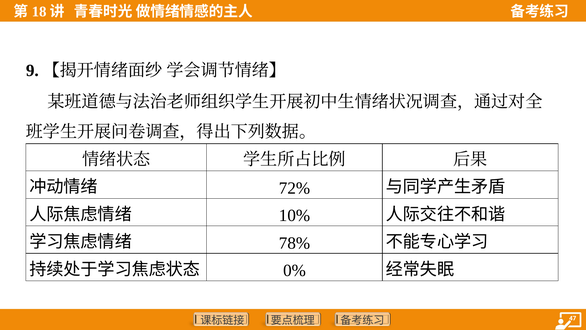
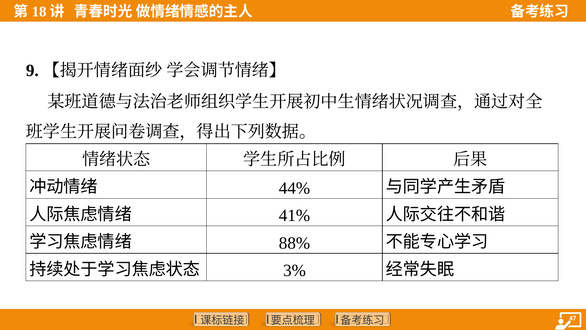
72%: 72% -> 44%
10%: 10% -> 41%
78%: 78% -> 88%
0%: 0% -> 3%
